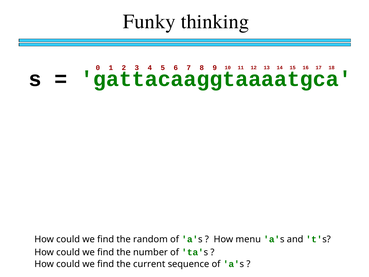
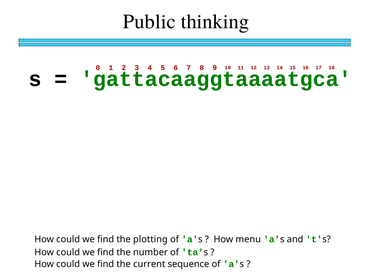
Funky: Funky -> Public
random: random -> plotting
